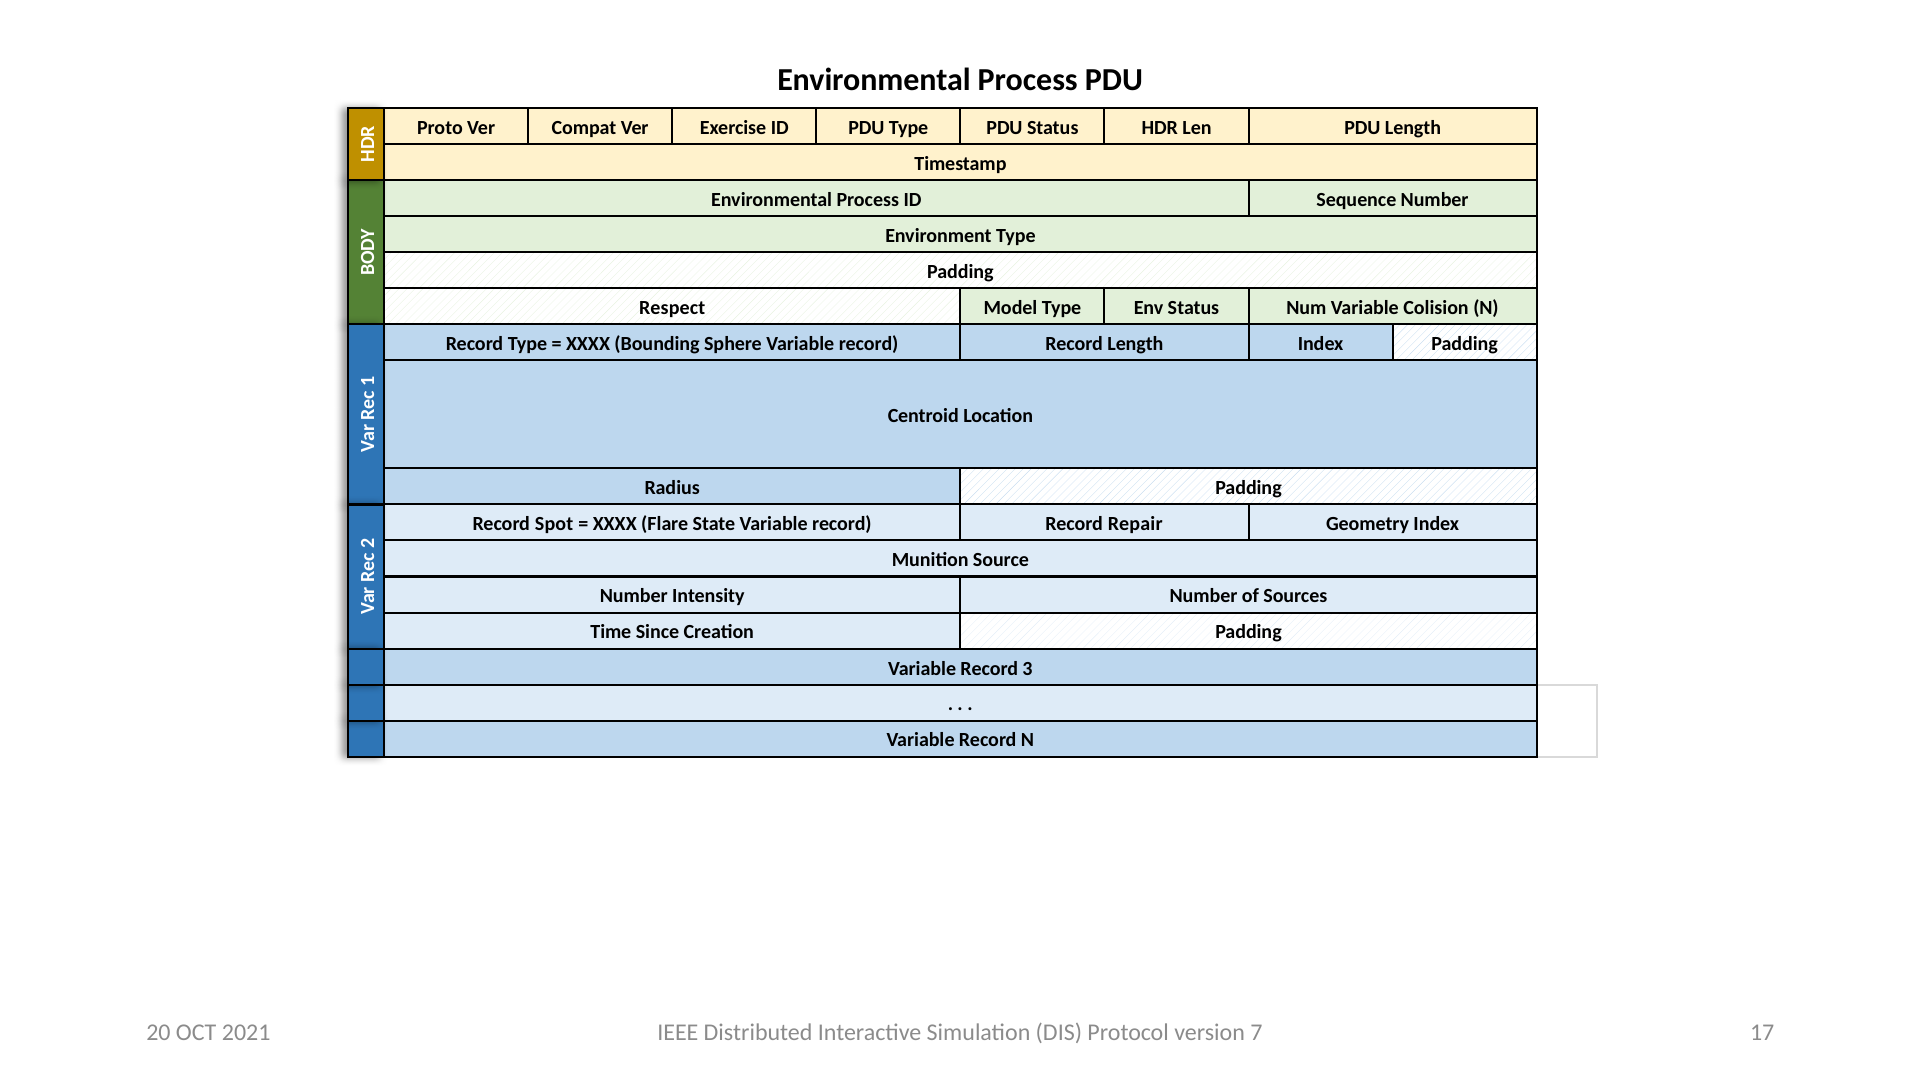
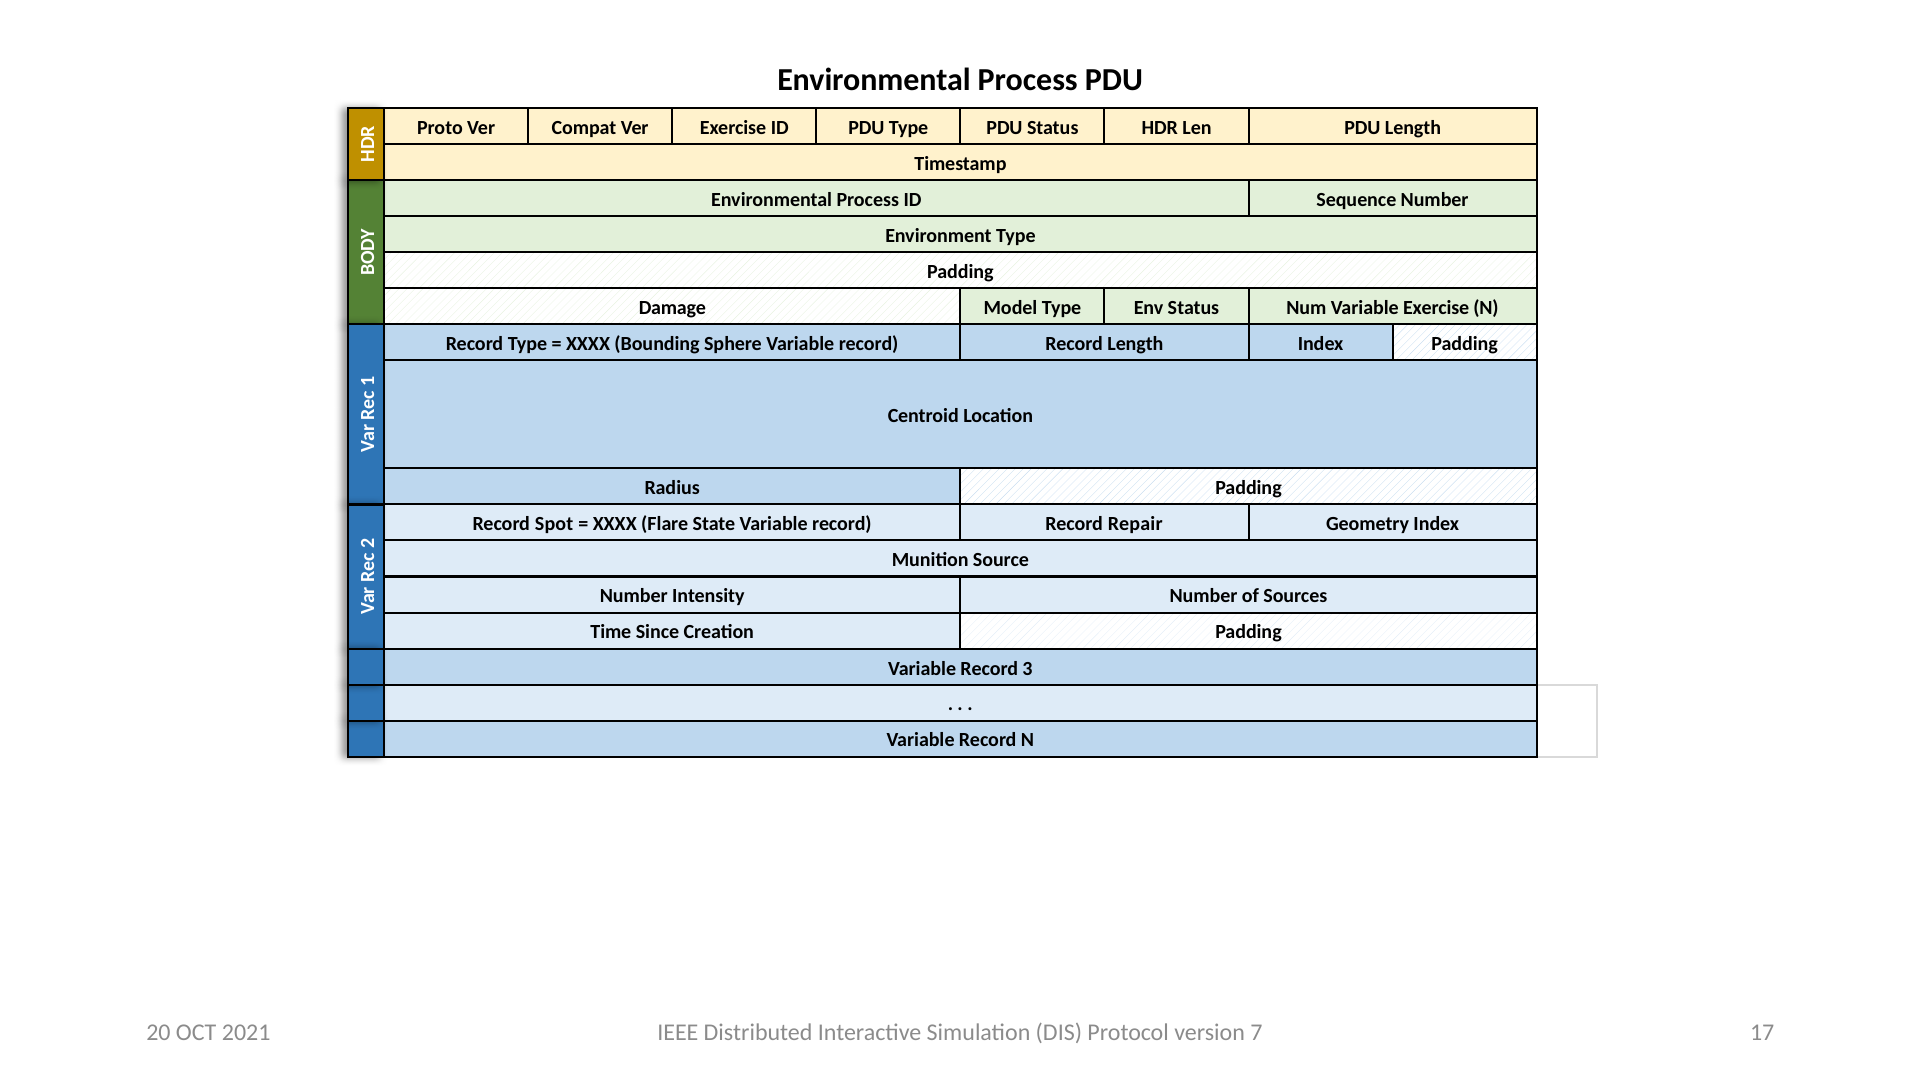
Respect: Respect -> Damage
Variable Colision: Colision -> Exercise
